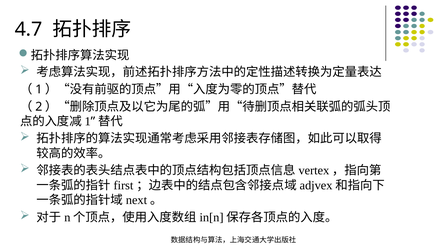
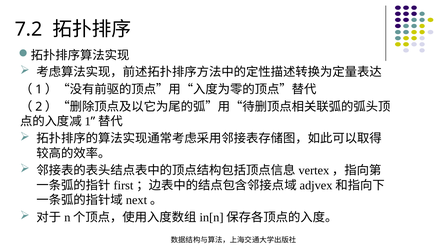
4.7: 4.7 -> 7.2
